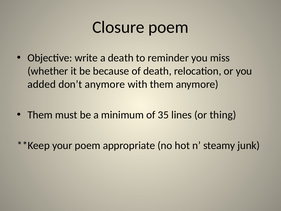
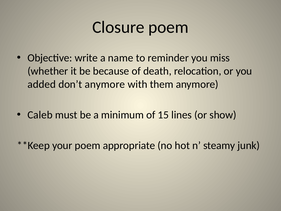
a death: death -> name
Them at (40, 115): Them -> Caleb
35: 35 -> 15
thing: thing -> show
